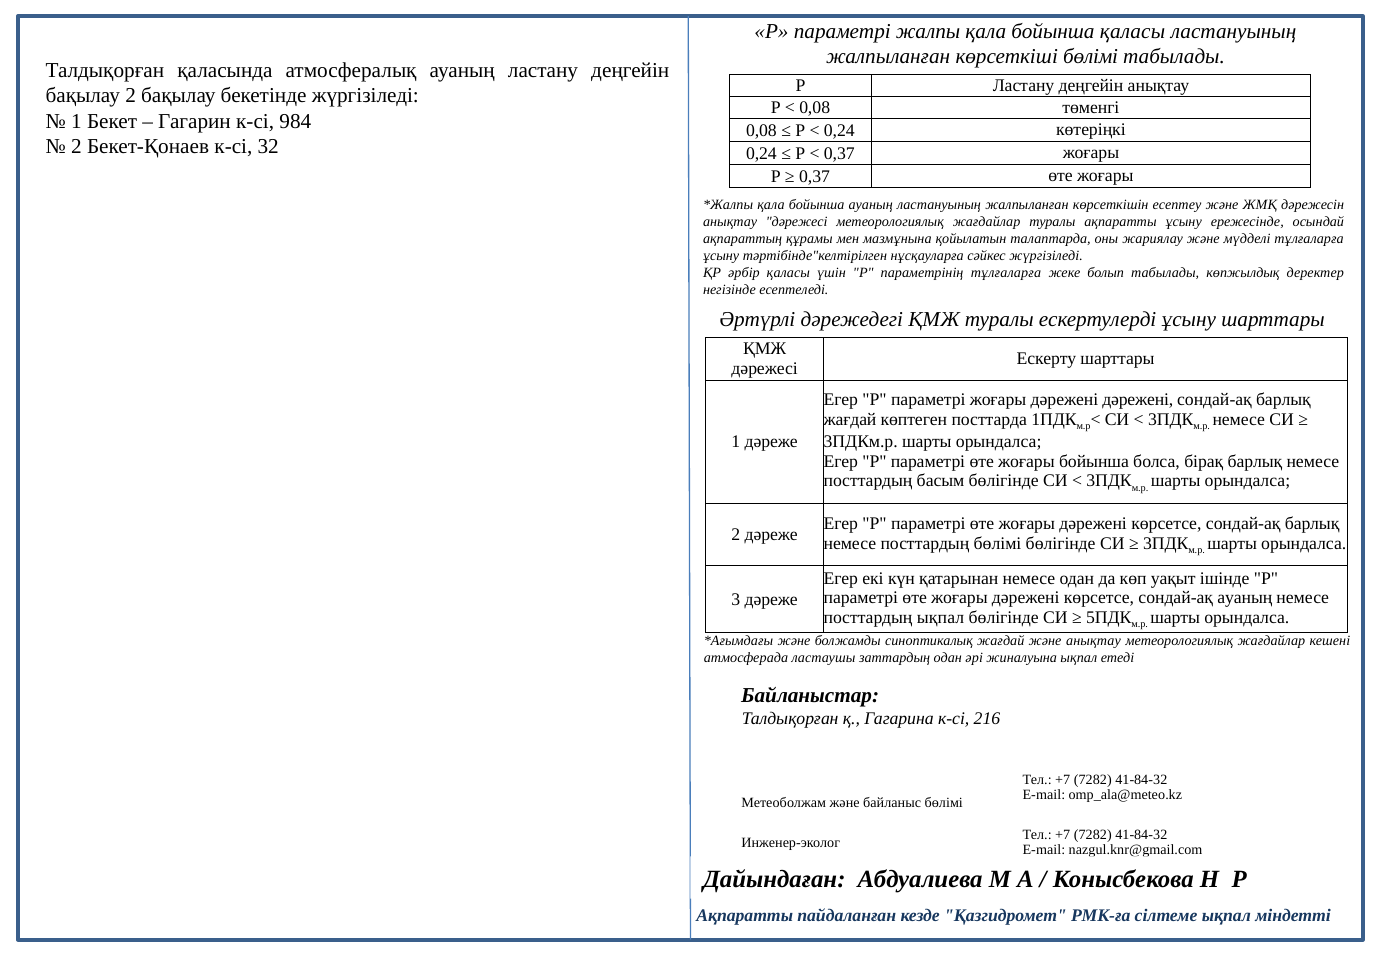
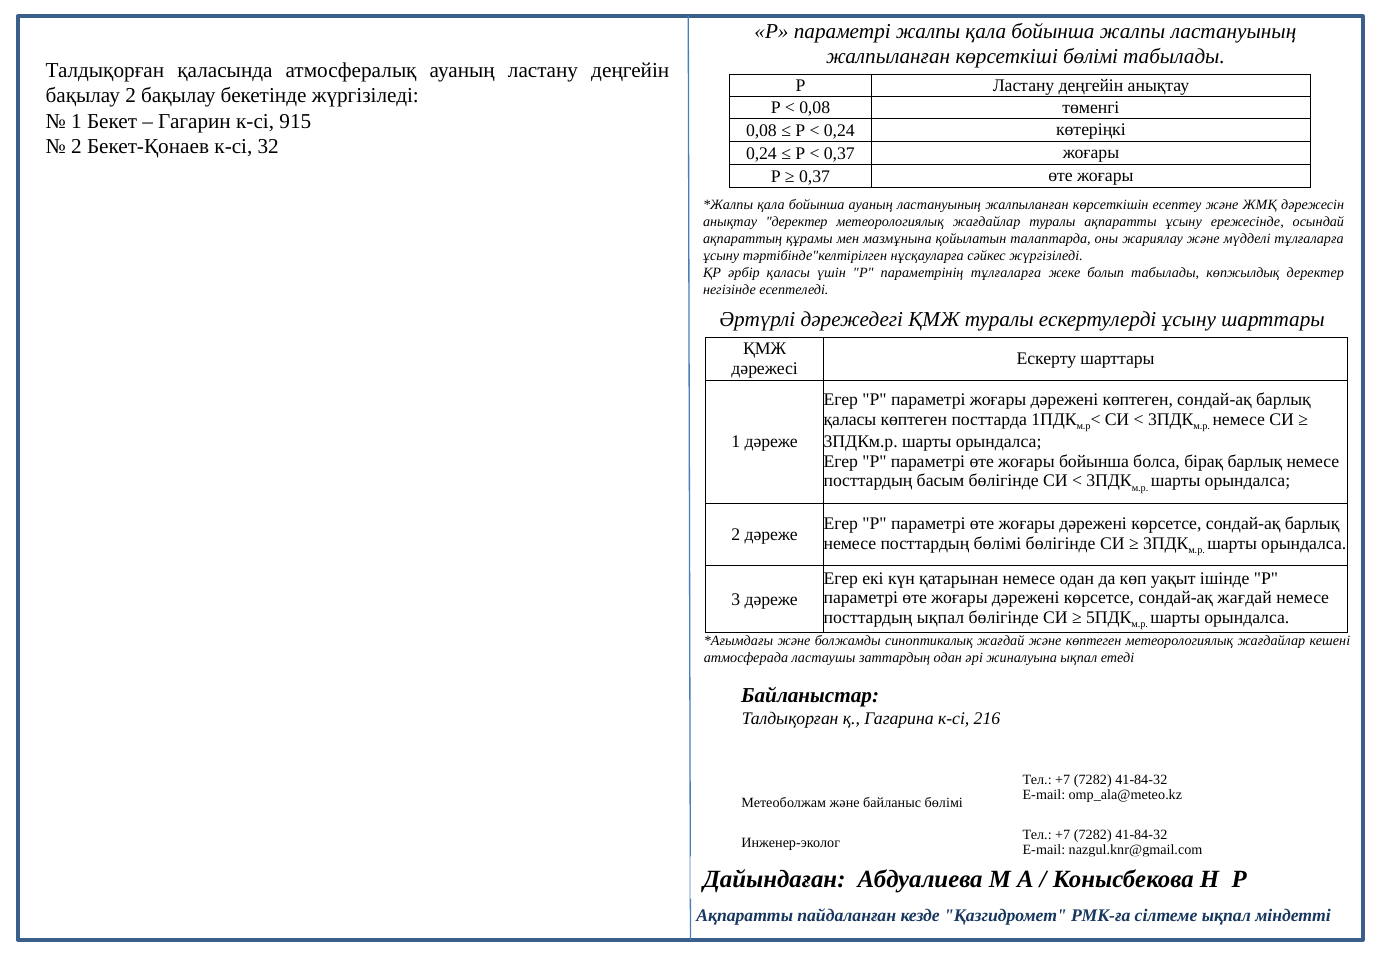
бойынша қаласы: қаласы -> жалпы
984: 984 -> 915
анықтау дәрежесі: дәрежесі -> деректер
дәрежені дәрежені: дәрежені -> көптеген
жағдай at (850, 420): жағдай -> қаласы
сондай-ақ ауаның: ауаның -> жағдай
және анықтау: анықтау -> көптеген
